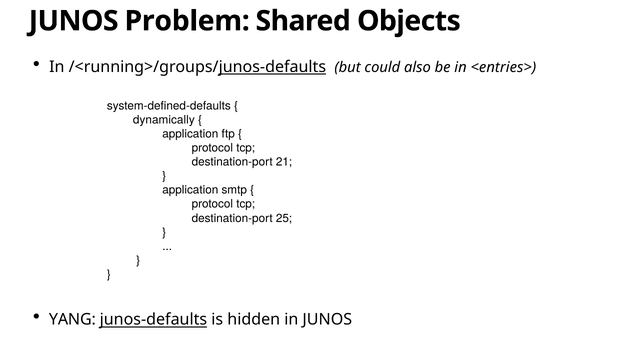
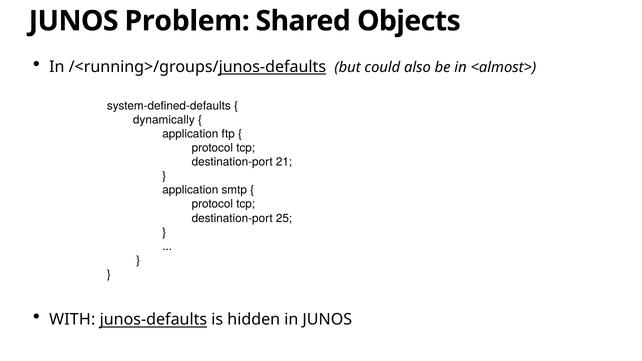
<entries>: <entries> -> <almost>
YANG: YANG -> WITH
